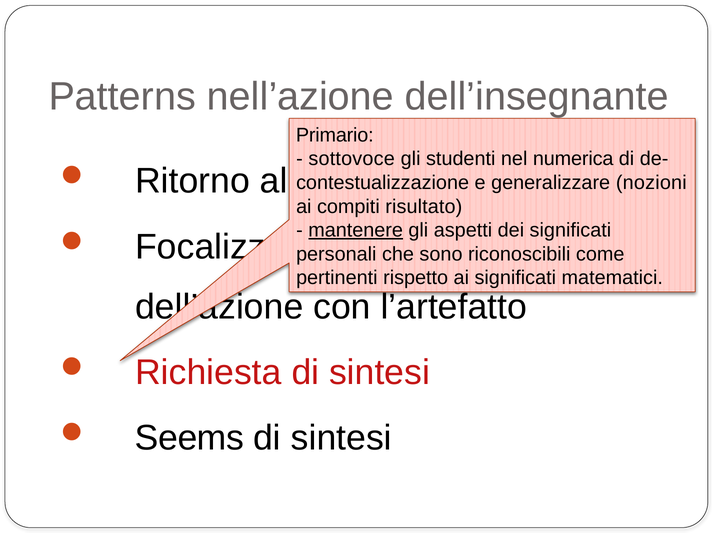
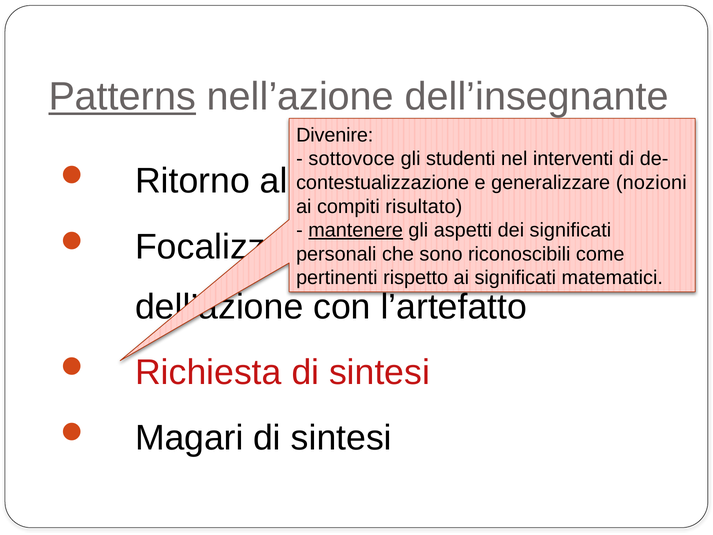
Patterns underline: none -> present
Primario: Primario -> Divenire
numerica: numerica -> interventi
Seems: Seems -> Magari
